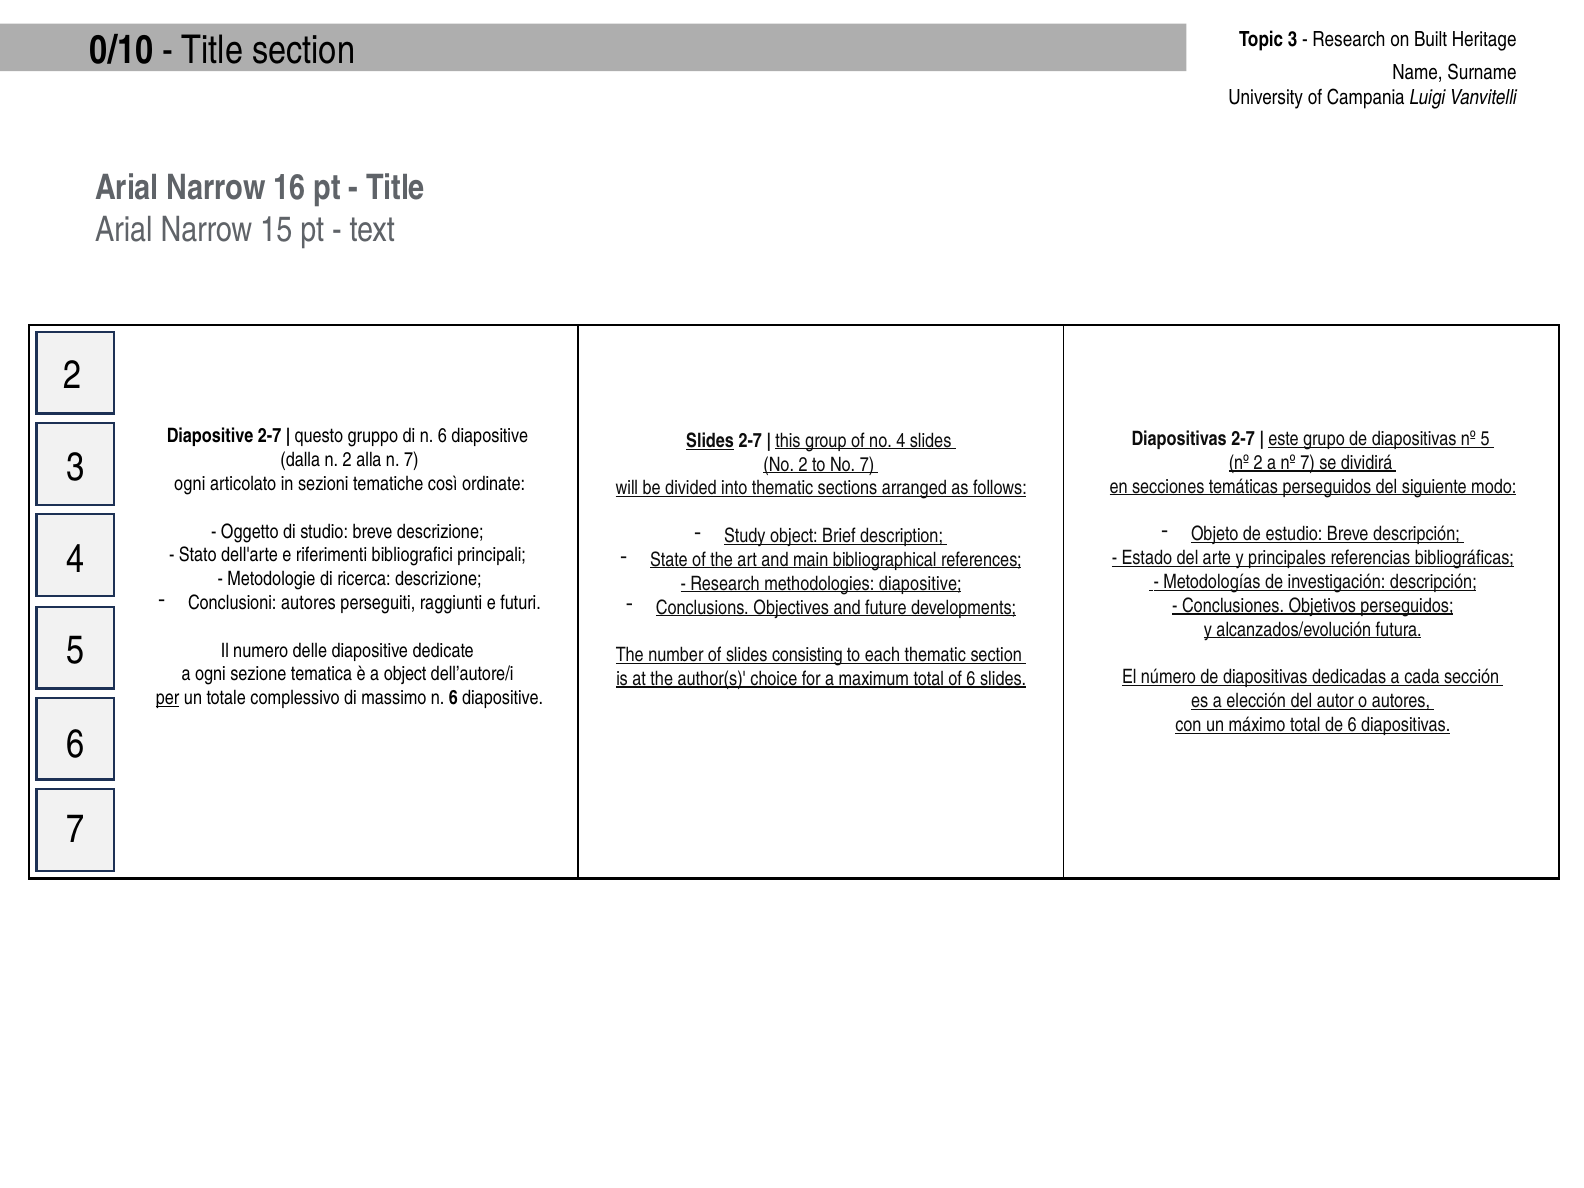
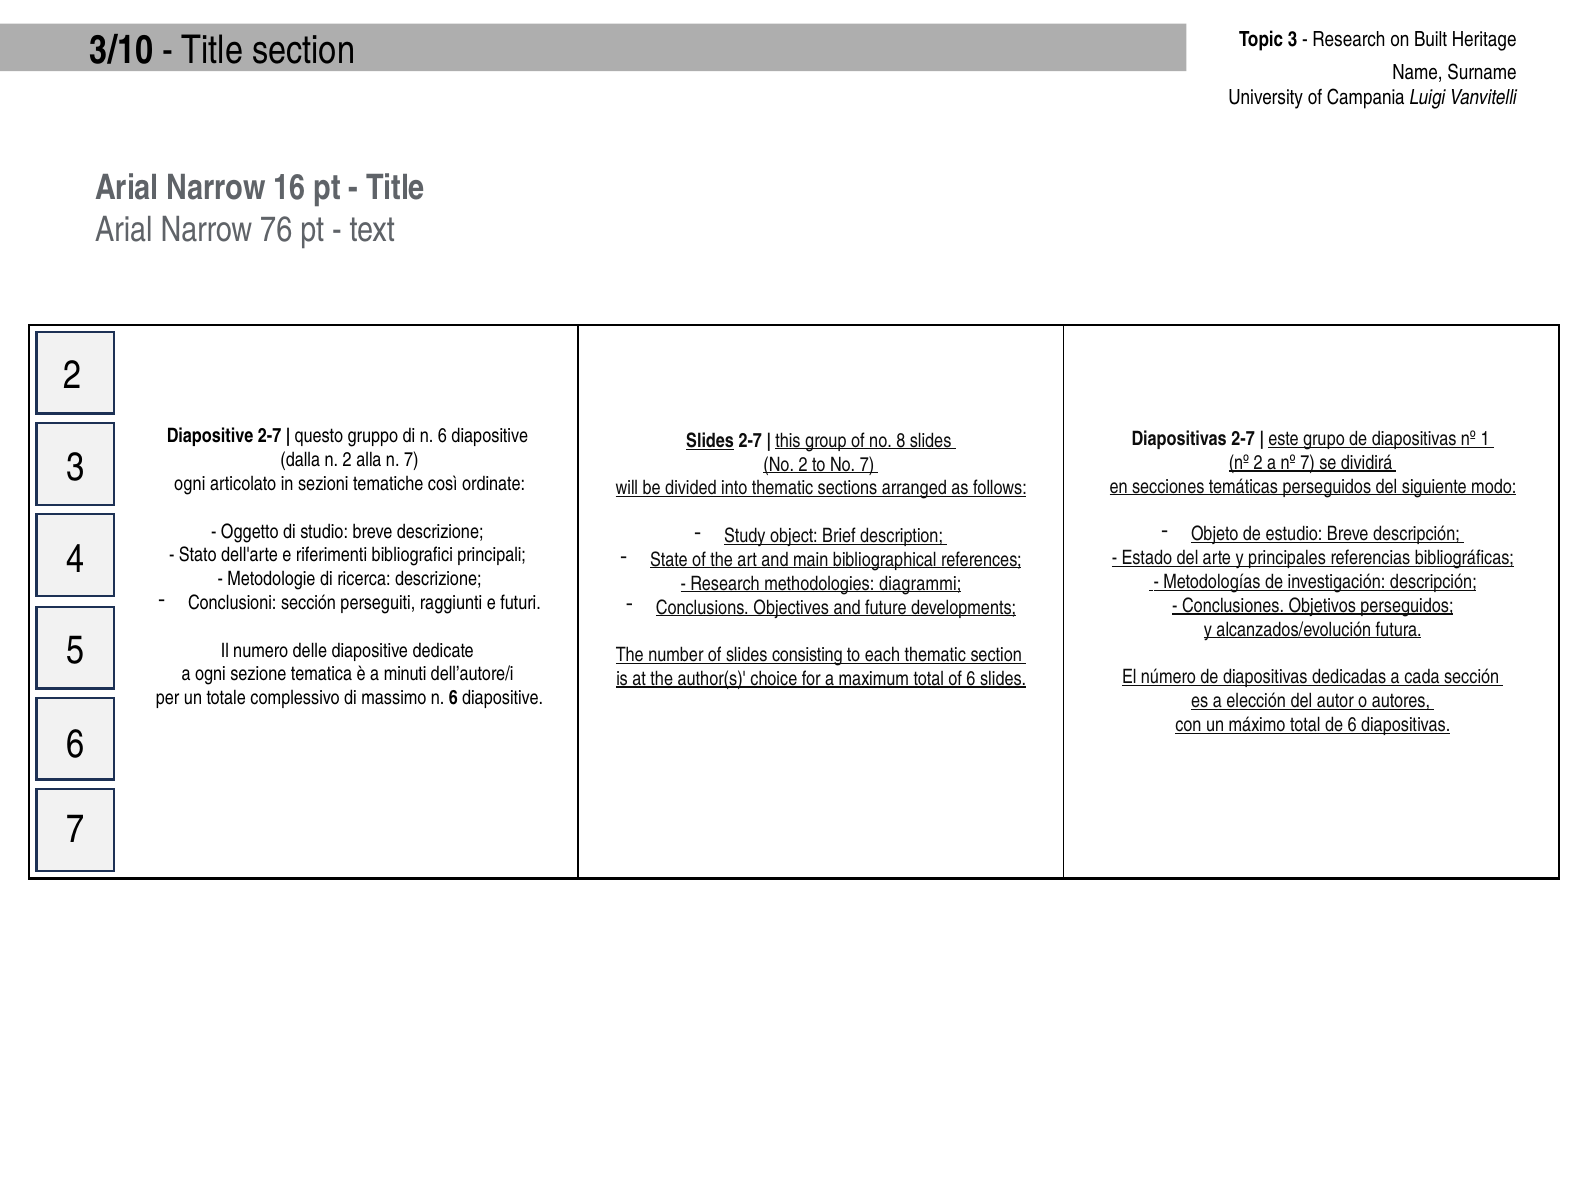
0/10: 0/10 -> 3/10
15: 15 -> 76
nº 5: 5 -> 1
no 4: 4 -> 8
methodologies diapositive: diapositive -> diagrammi
Conclusioni autores: autores -> sección
a object: object -> minuti
per underline: present -> none
